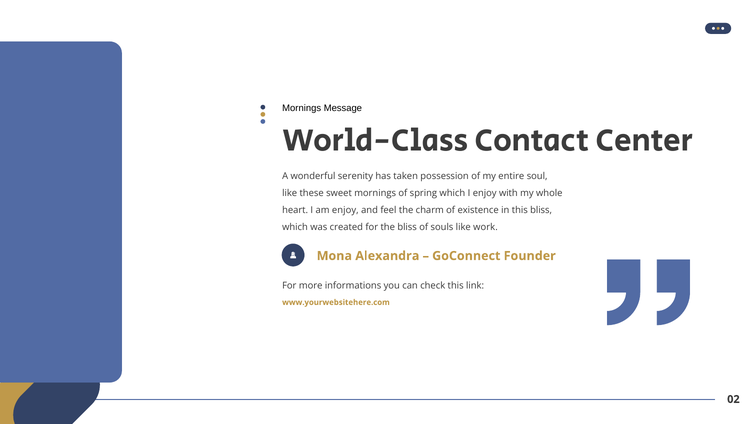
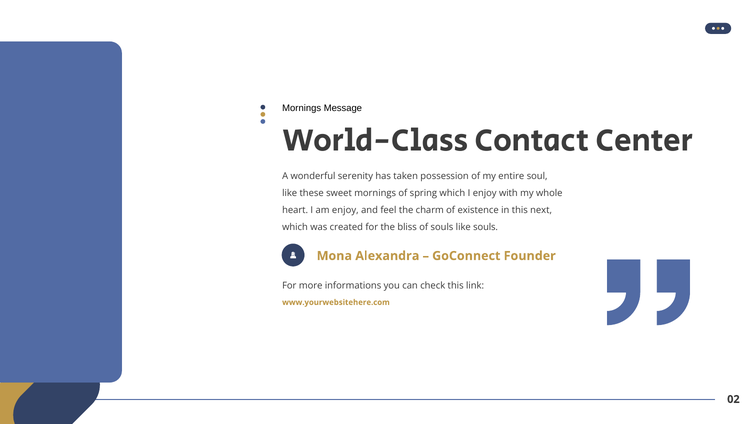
this bliss: bliss -> next
like work: work -> souls
